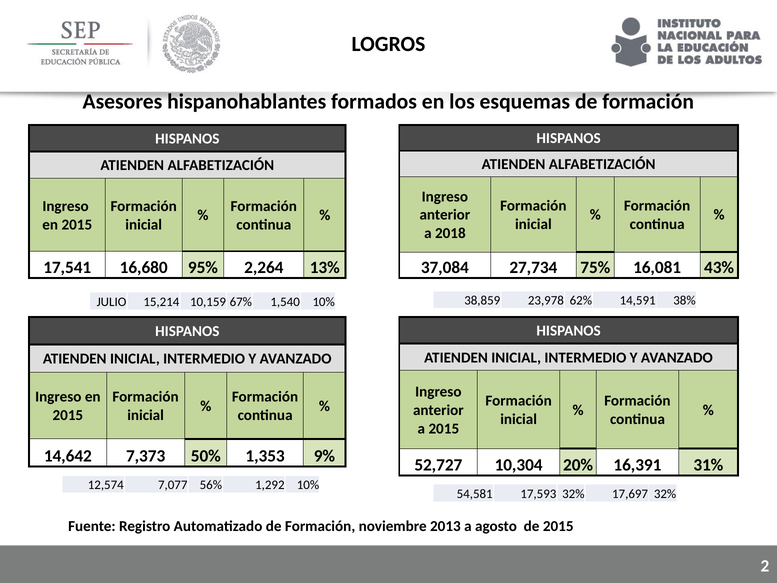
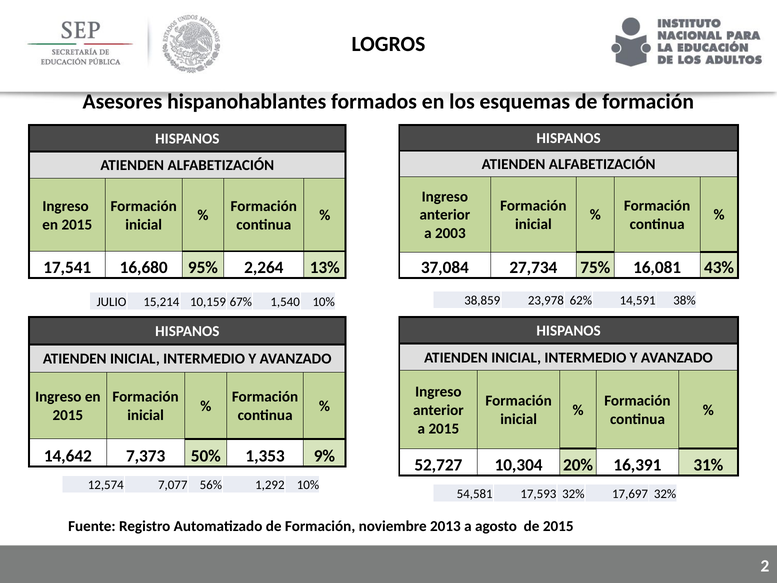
2018: 2018 -> 2003
